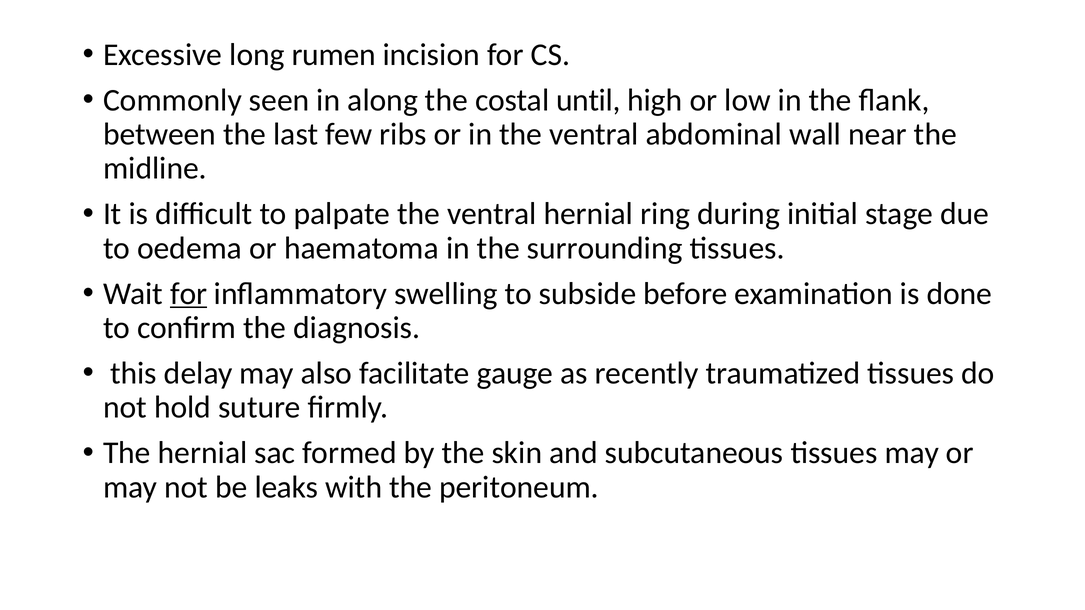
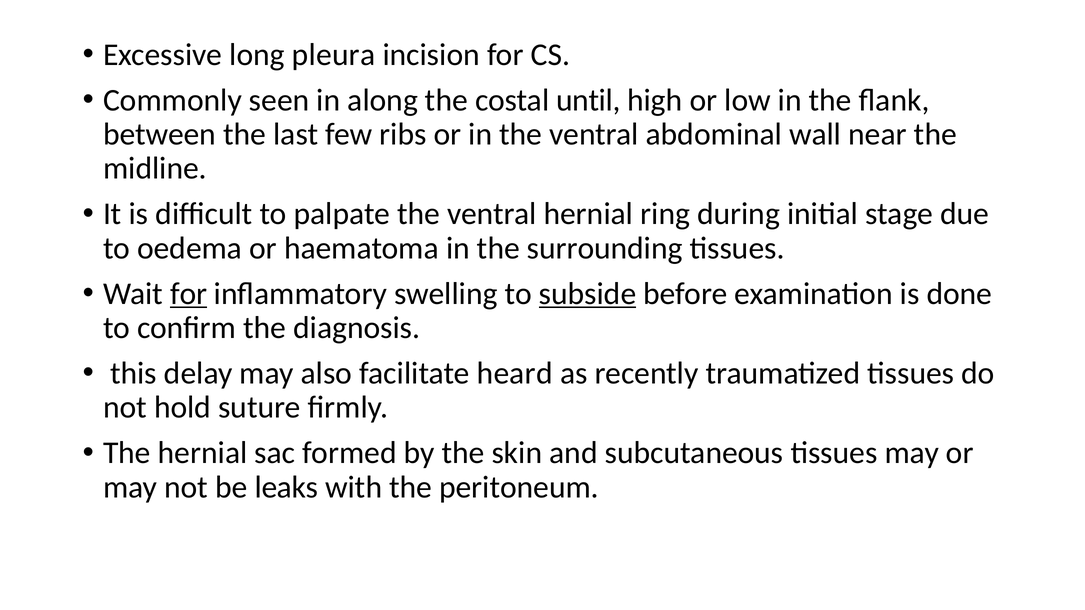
rumen: rumen -> pleura
subside underline: none -> present
gauge: gauge -> heard
